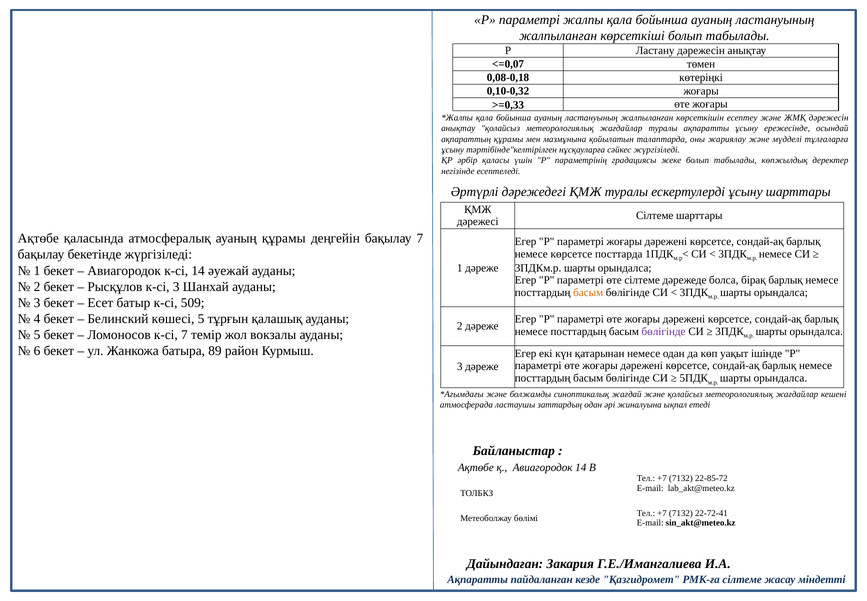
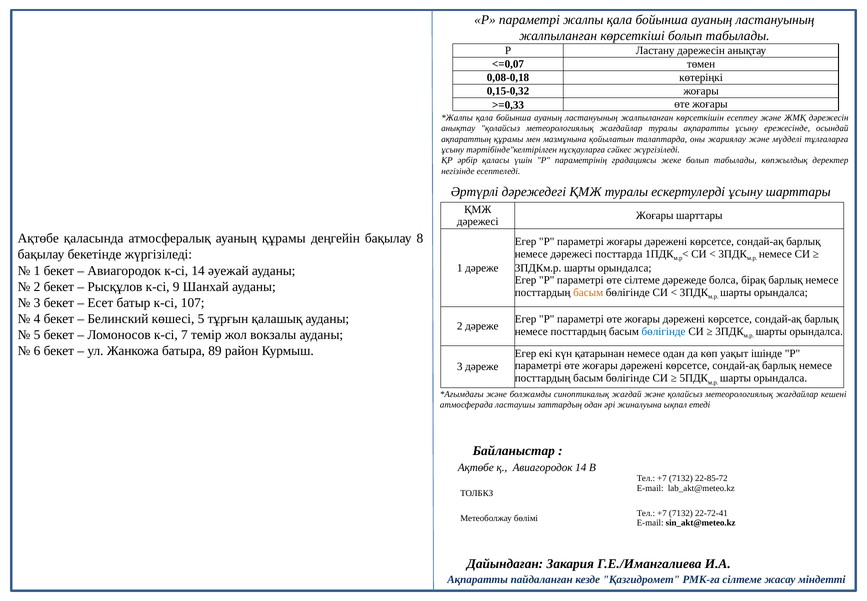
0,10-0,32: 0,10-0,32 -> 0,15-0,32
Сілтеме at (655, 215): Сілтеме -> Жоғары
бақылау 7: 7 -> 8
немесе көрсетсе: көрсетсе -> дәрежесі
к-сі 3: 3 -> 9
509: 509 -> 107
бөлігінде at (664, 331) colour: purple -> blue
